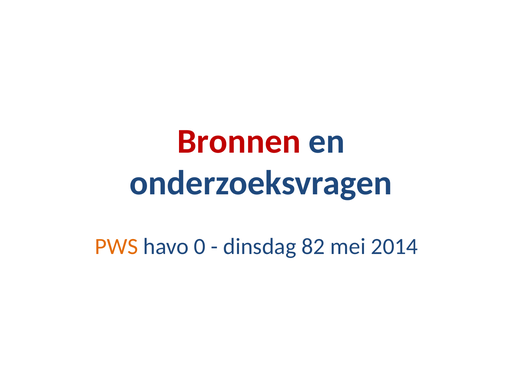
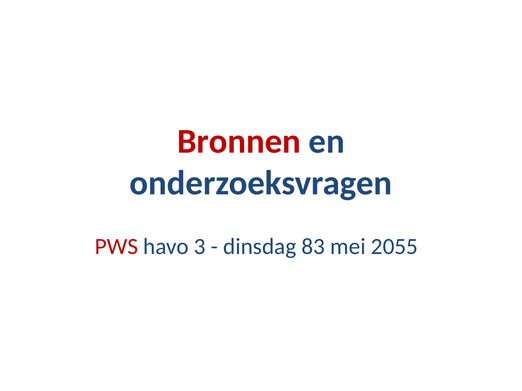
PWS colour: orange -> red
0: 0 -> 3
82: 82 -> 83
2014: 2014 -> 2055
